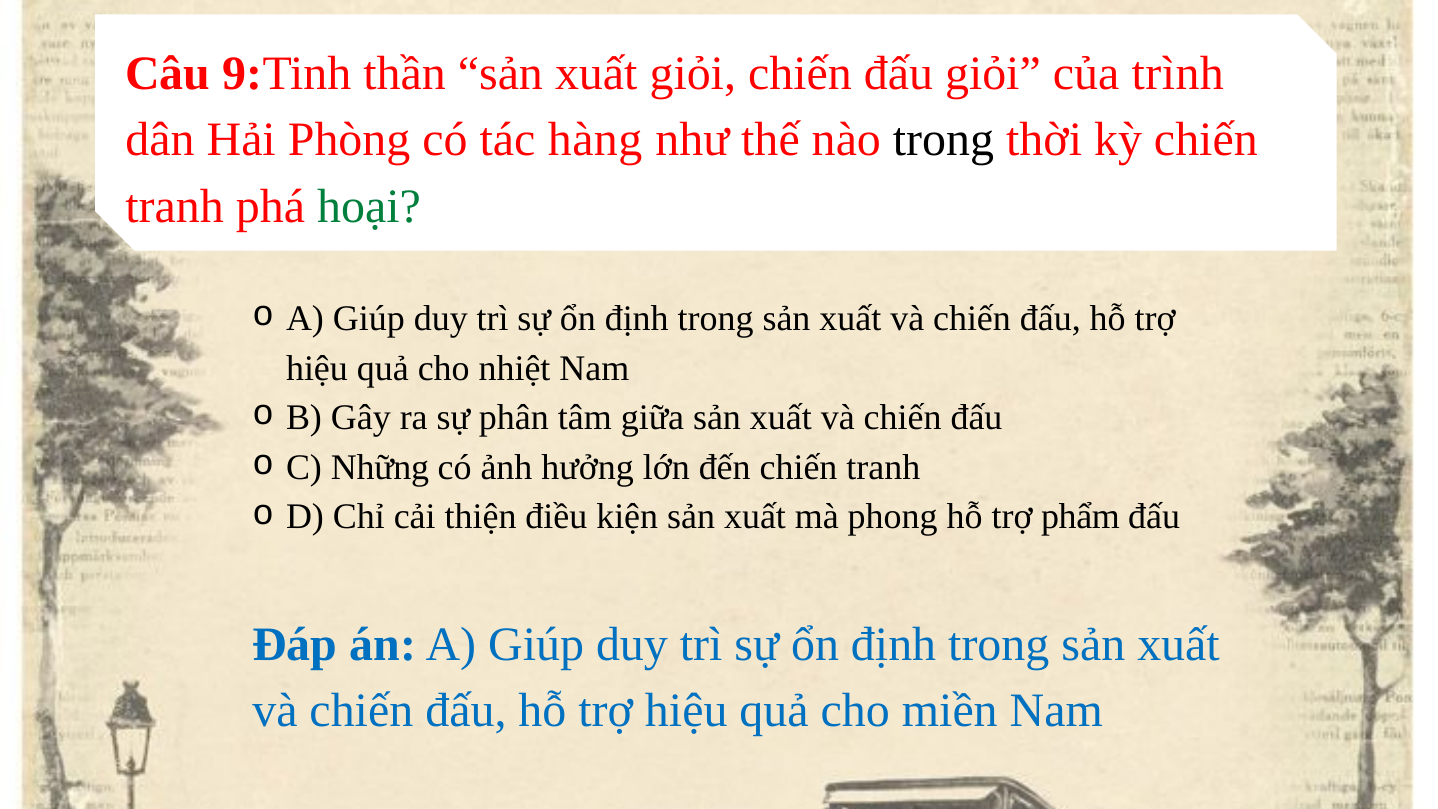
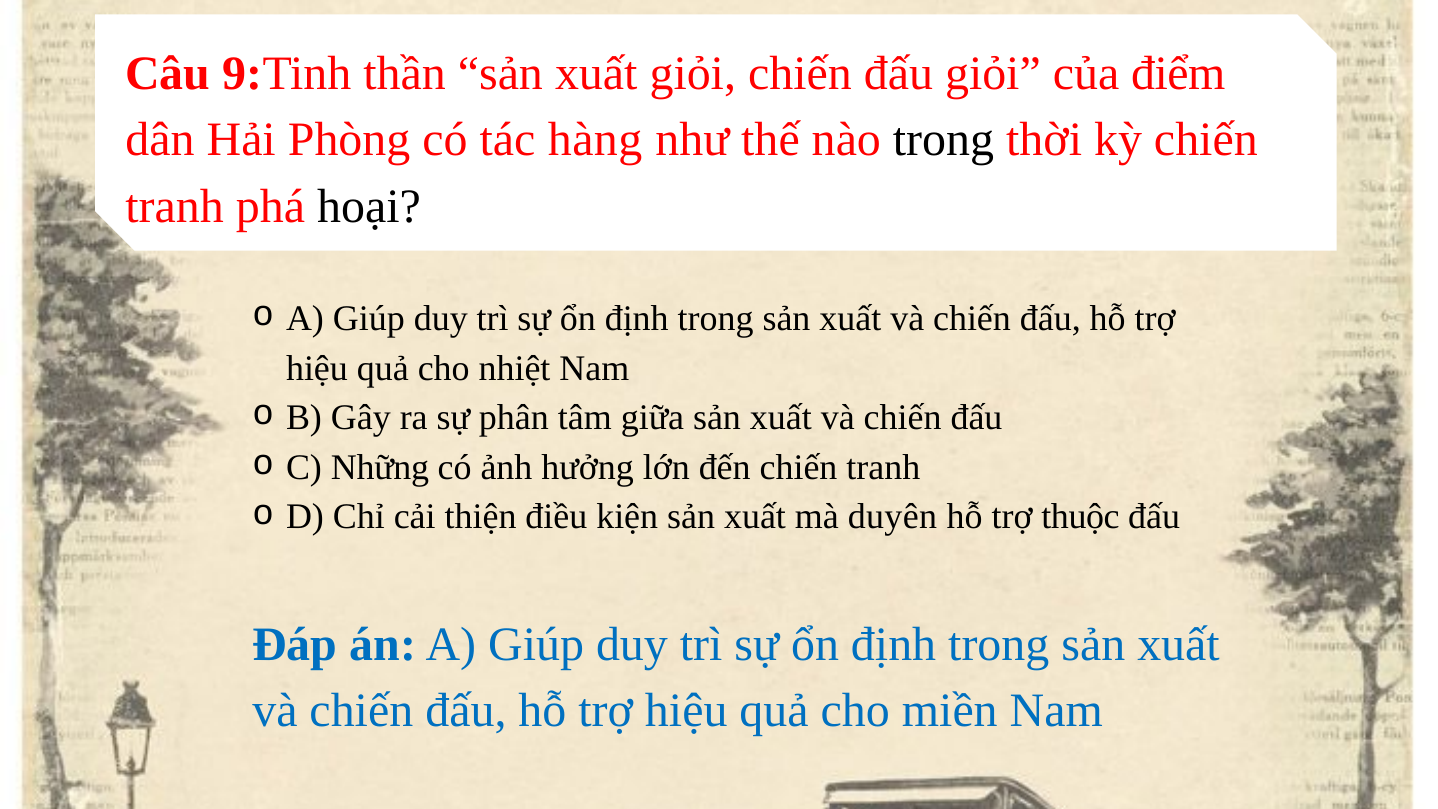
trình: trình -> điểm
hoại colour: green -> black
phong: phong -> duyên
phẩm: phẩm -> thuộc
